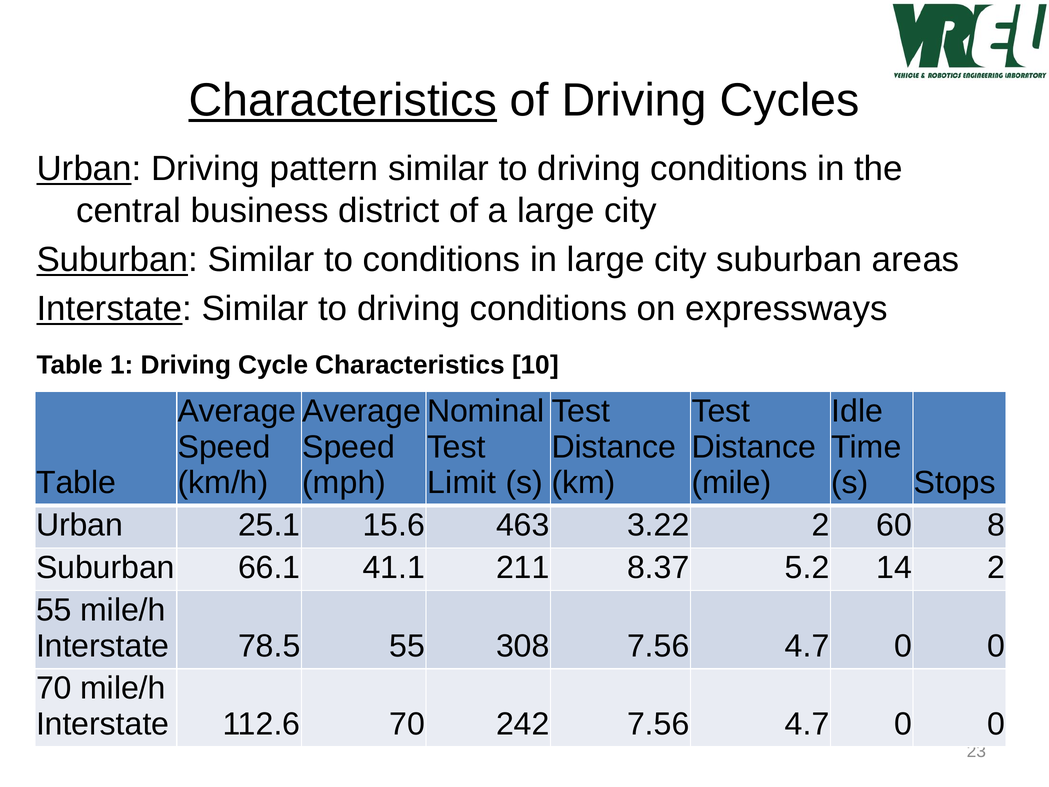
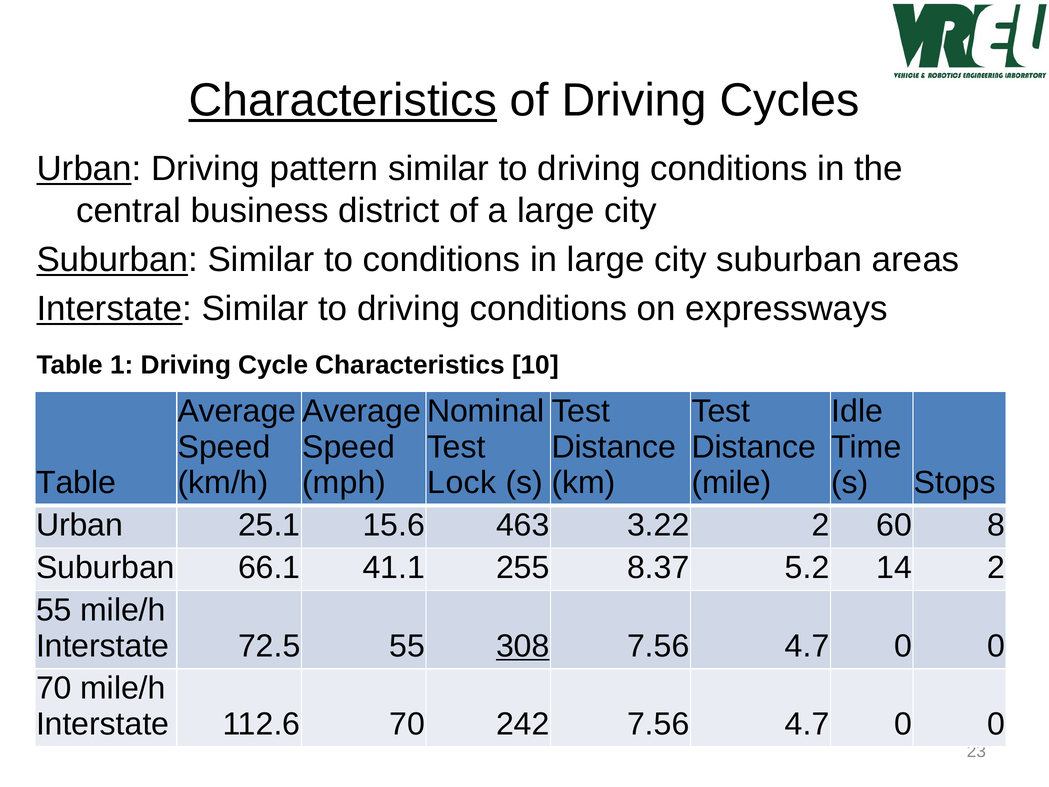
Limit: Limit -> Lock
211: 211 -> 255
78.5: 78.5 -> 72.5
308 underline: none -> present
